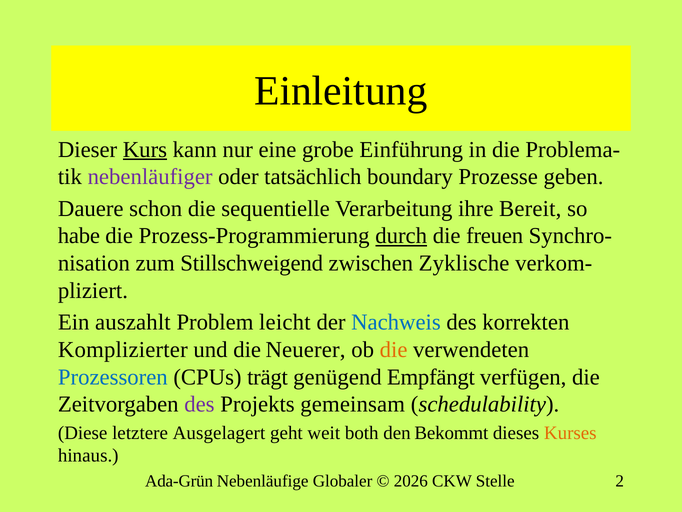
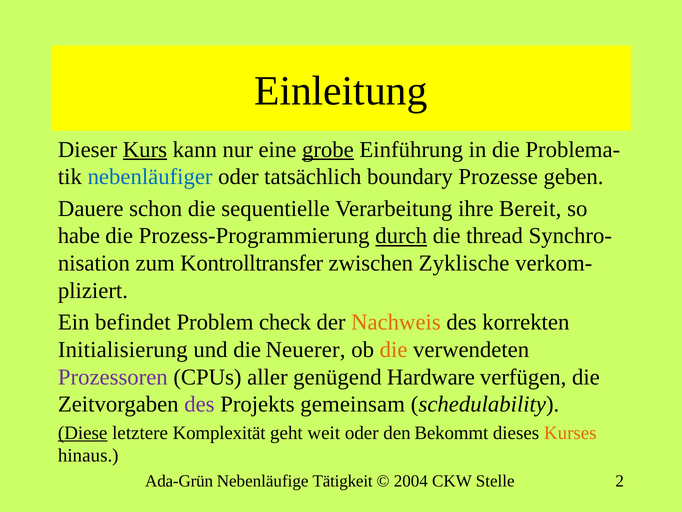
grobe underline: none -> present
nebenläufiger colour: purple -> blue
freuen: freuen -> thread
Stillschweigend: Stillschweigend -> Kontrolltransfer
auszahlt: auszahlt -> befindet
leicht: leicht -> check
Nachweis colour: blue -> orange
Komplizierter: Komplizierter -> Initialisierung
Prozessoren colour: blue -> purple
trägt: trägt -> aller
Empfängt: Empfängt -> Hardware
Diese underline: none -> present
Ausgelagert: Ausgelagert -> Komplexität
weit both: both -> oder
Globaler: Globaler -> Tätigkeit
2026: 2026 -> 2004
